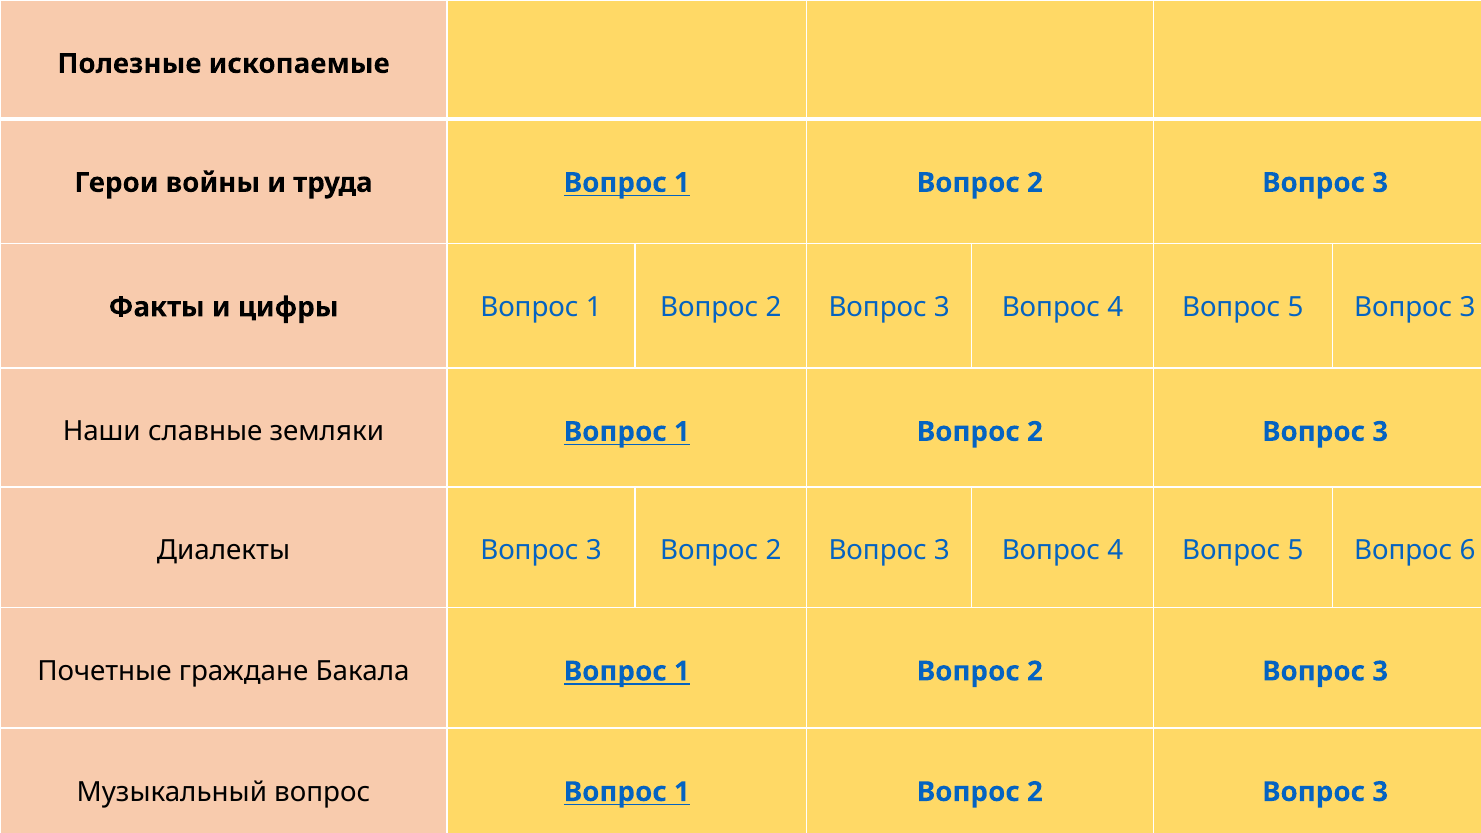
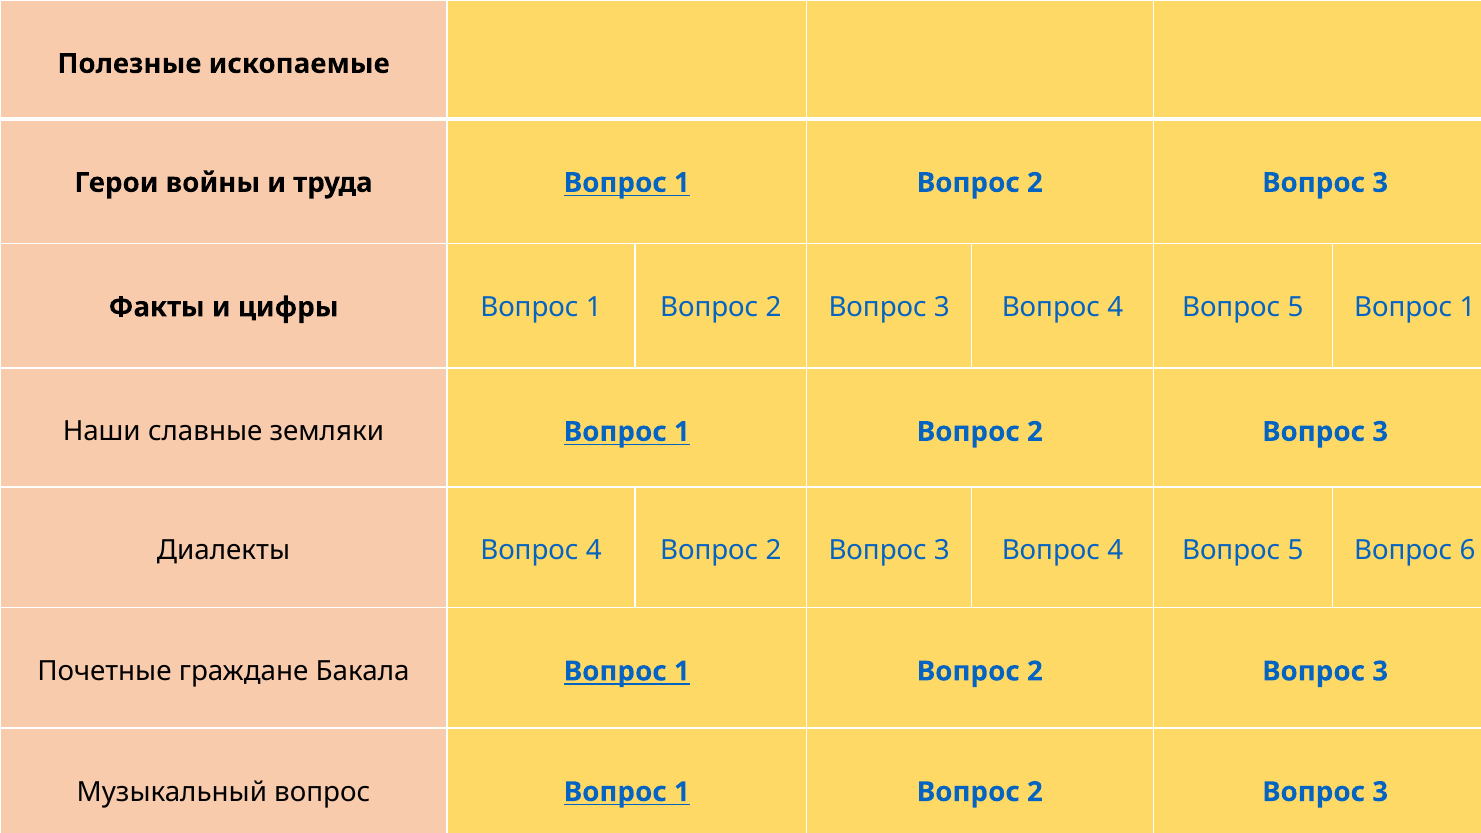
5 Вопрос 3: 3 -> 1
Диалекты Вопрос 3: 3 -> 4
